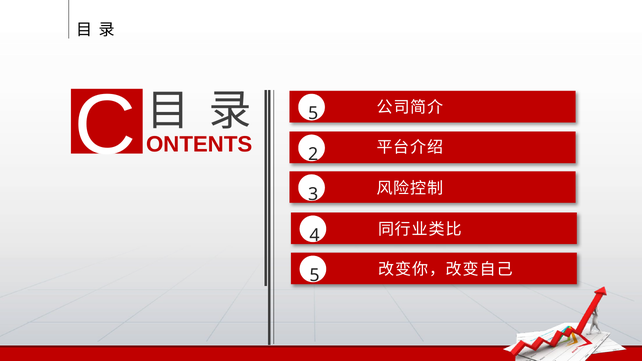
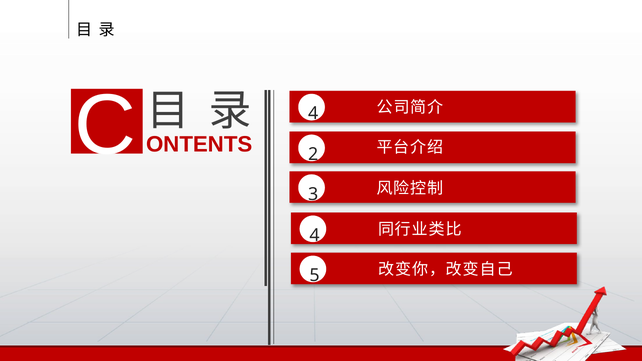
C 5: 5 -> 4
